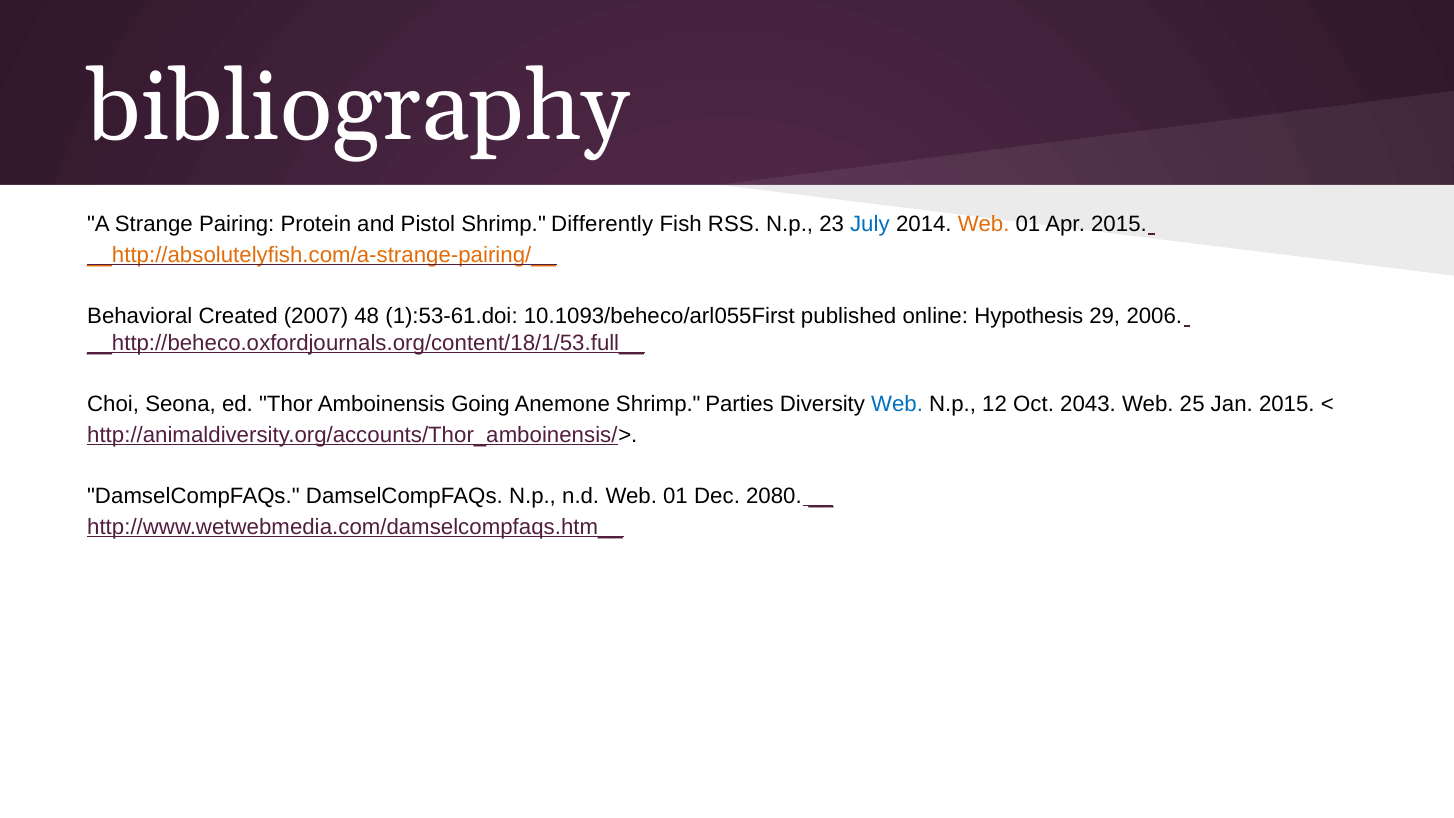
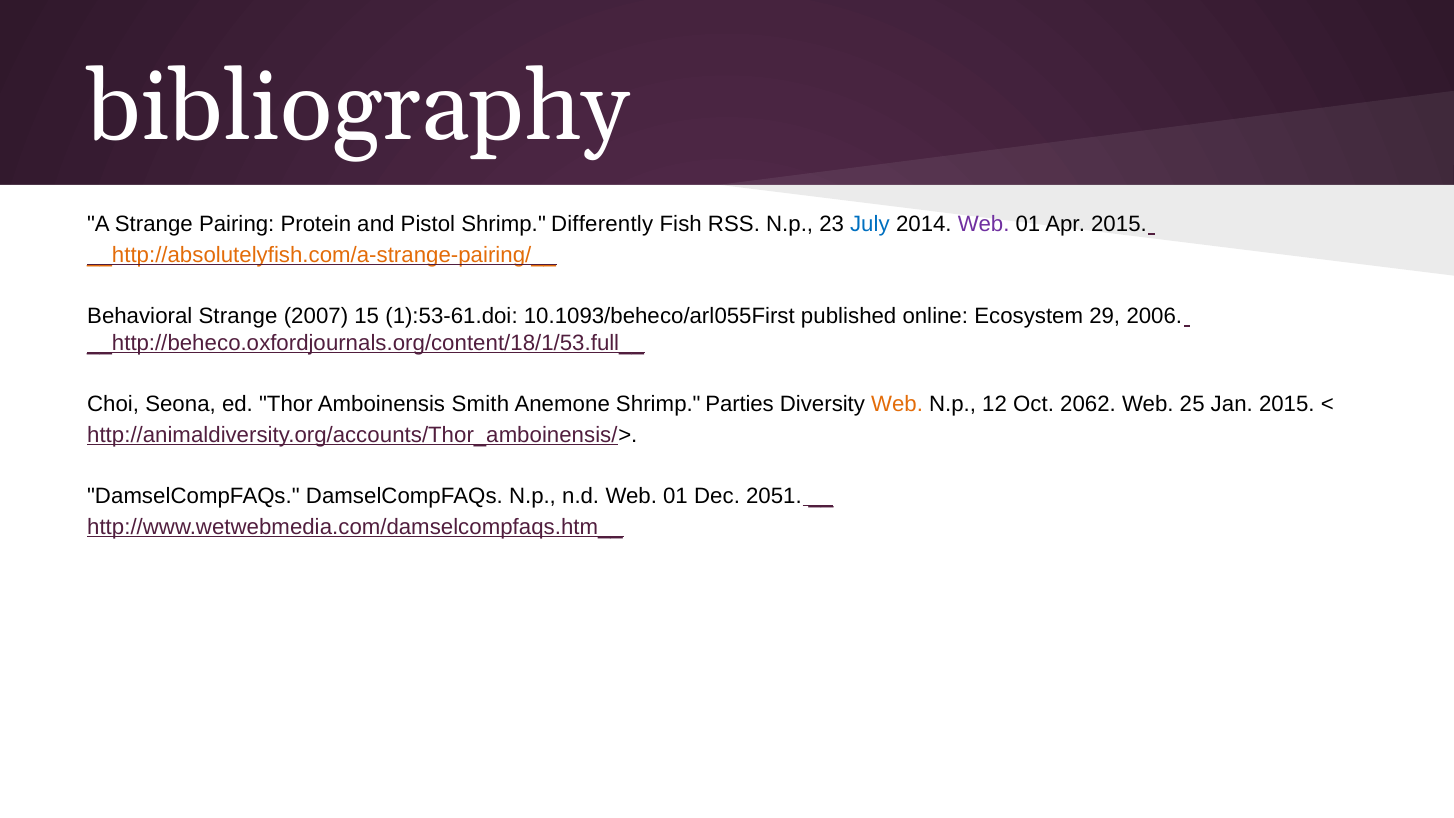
Web at (984, 224) colour: orange -> purple
Behavioral Created: Created -> Strange
48: 48 -> 15
Hypothesis: Hypothesis -> Ecosystem
Going: Going -> Smith
Web at (897, 404) colour: blue -> orange
2043: 2043 -> 2062
2080: 2080 -> 2051
